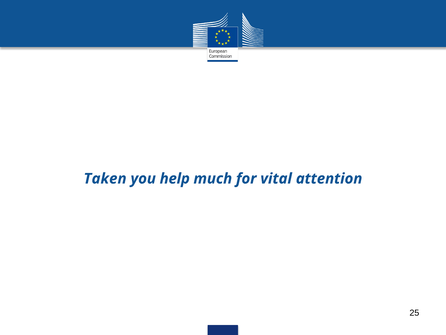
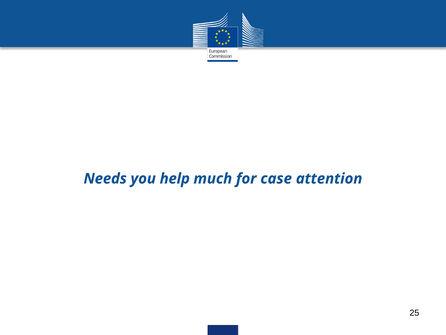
Taken: Taken -> Needs
vital: vital -> case
